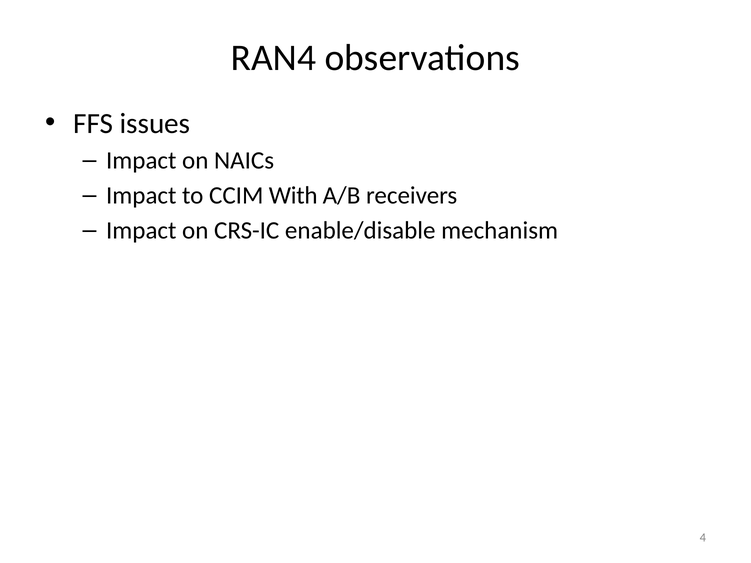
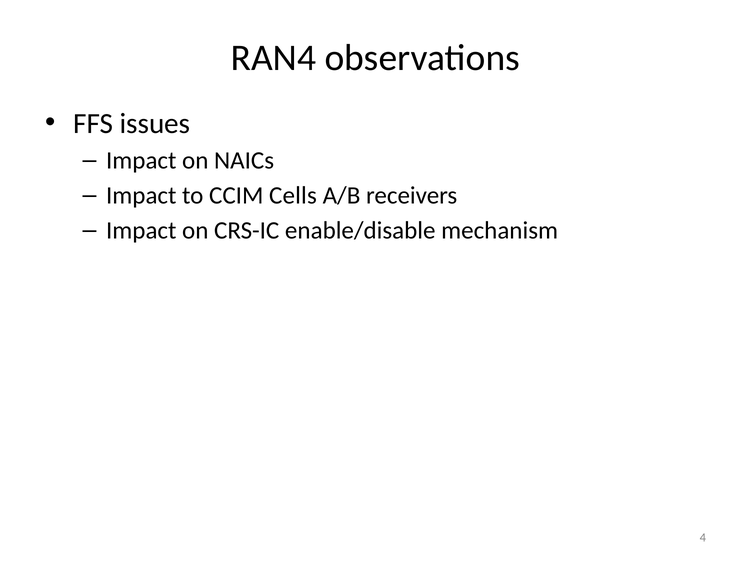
With: With -> Cells
